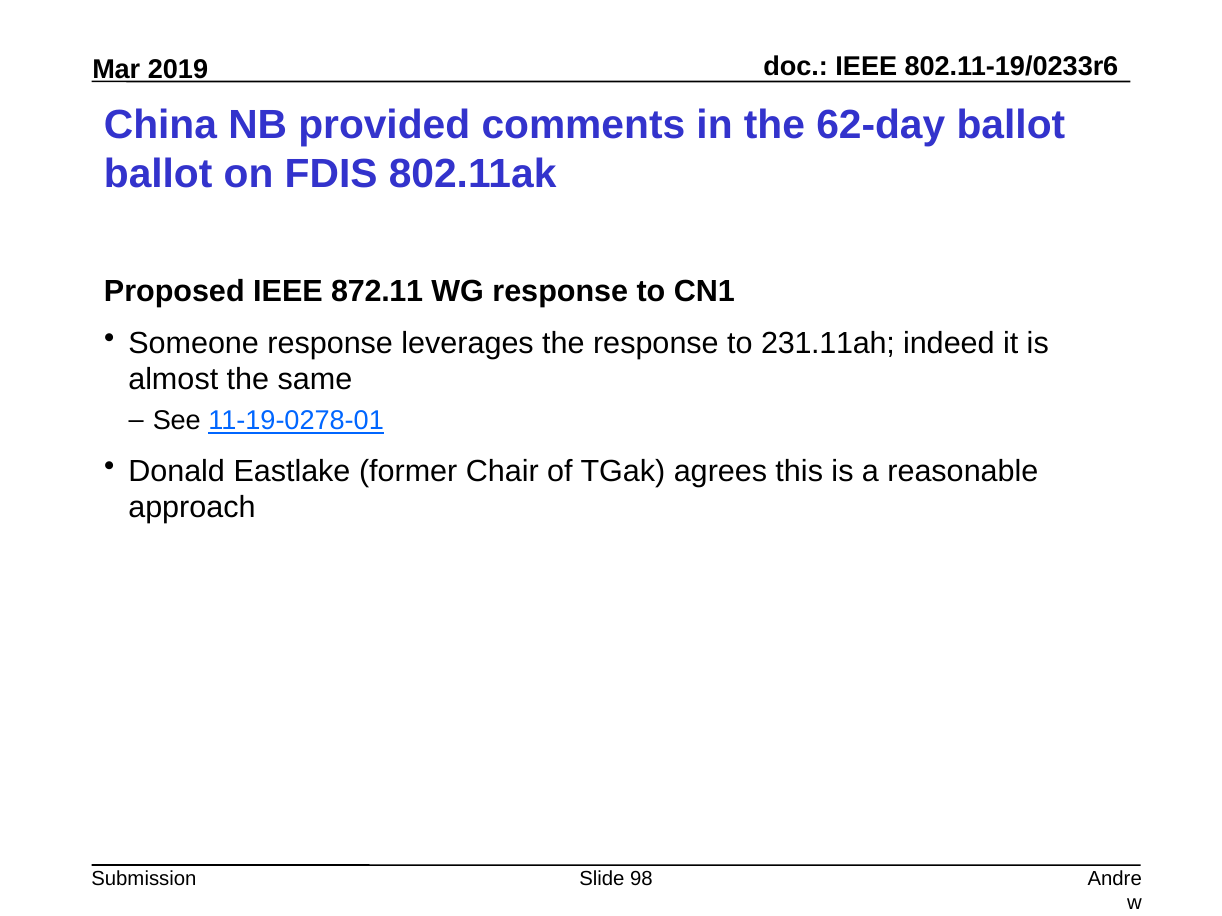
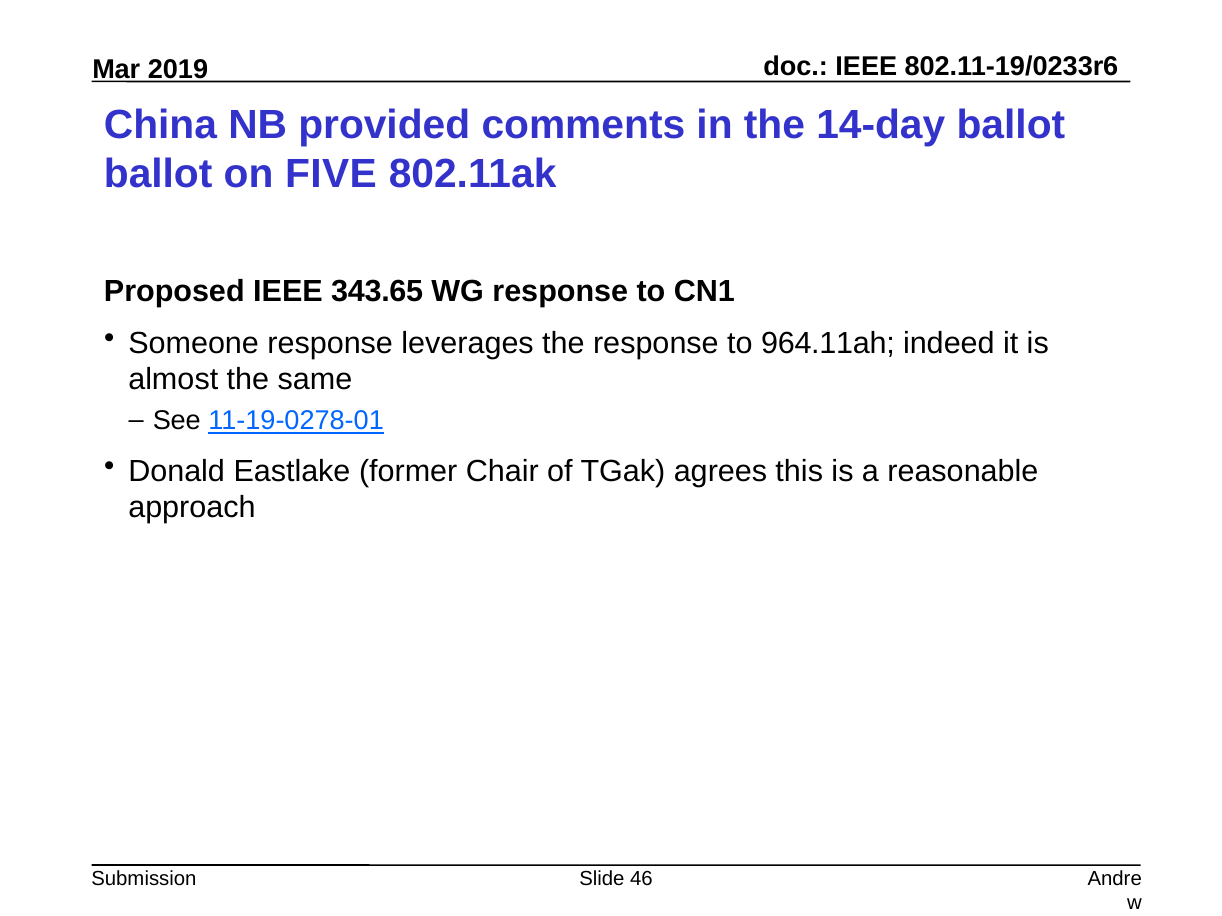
62-day: 62-day -> 14-day
FDIS: FDIS -> FIVE
872.11: 872.11 -> 343.65
231.11ah: 231.11ah -> 964.11ah
98: 98 -> 46
